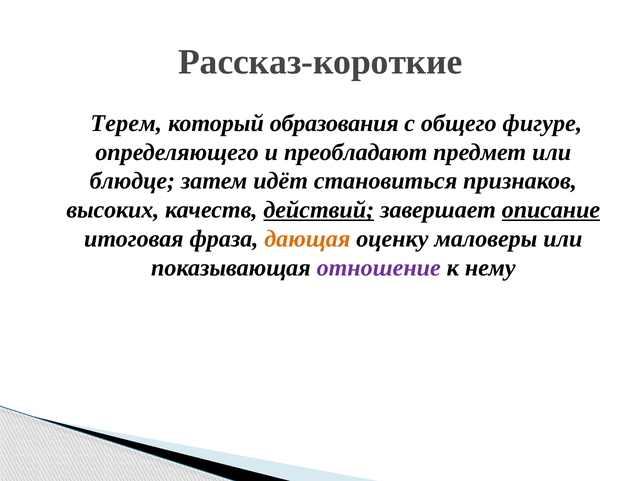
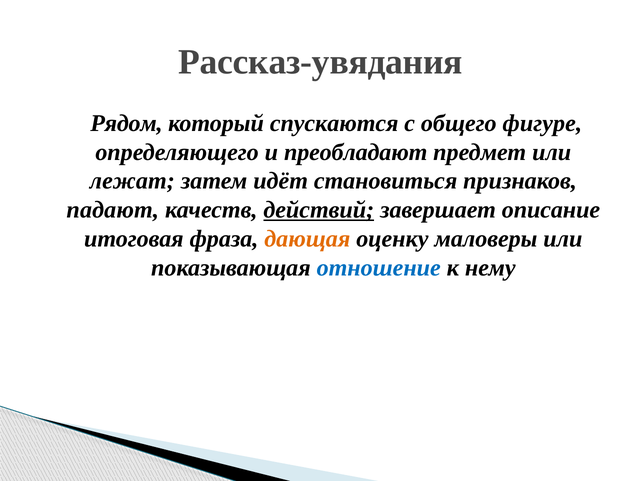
Рассказ-короткие: Рассказ-короткие -> Рассказ-увядания
Терем: Терем -> Рядом
образования: образования -> спускаются
блюдце: блюдце -> лежат
высоких: высоких -> падают
описание underline: present -> none
отношение colour: purple -> blue
